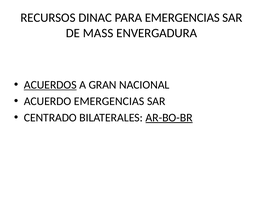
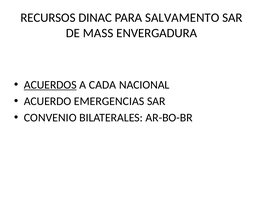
PARA EMERGENCIAS: EMERGENCIAS -> SALVAMENTO
GRAN: GRAN -> CADA
CENTRADO: CENTRADO -> CONVENIO
AR-BO-BR underline: present -> none
